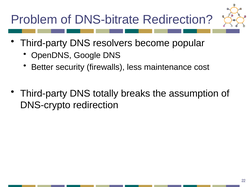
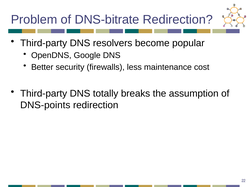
DNS-crypto: DNS-crypto -> DNS-points
